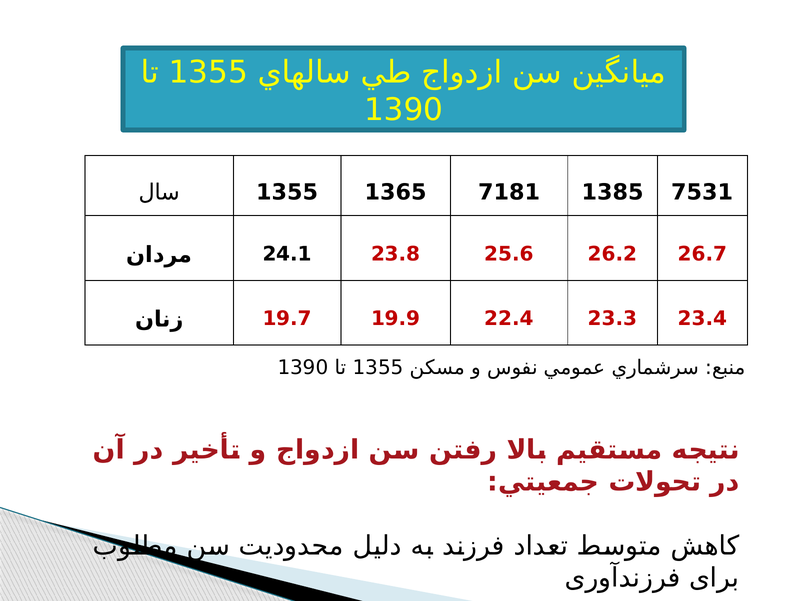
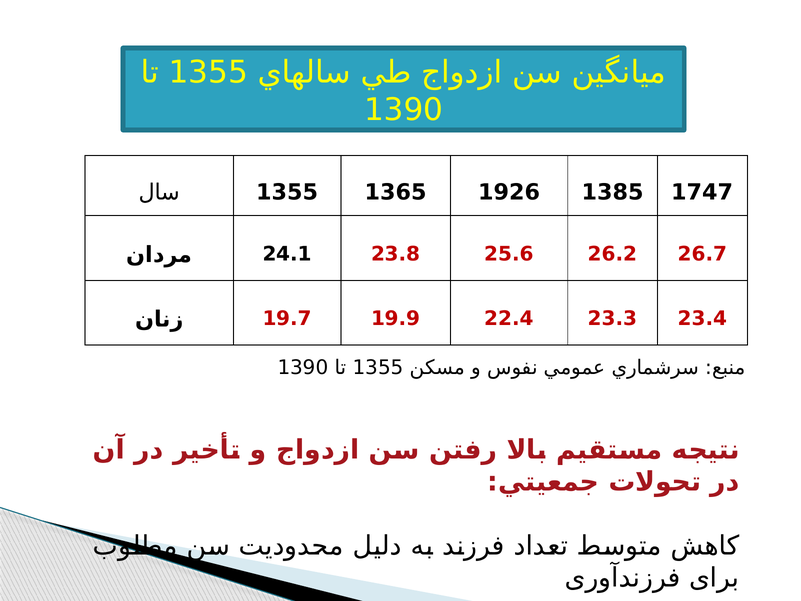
7181: 7181 -> 1926
7531: 7531 -> 1747
